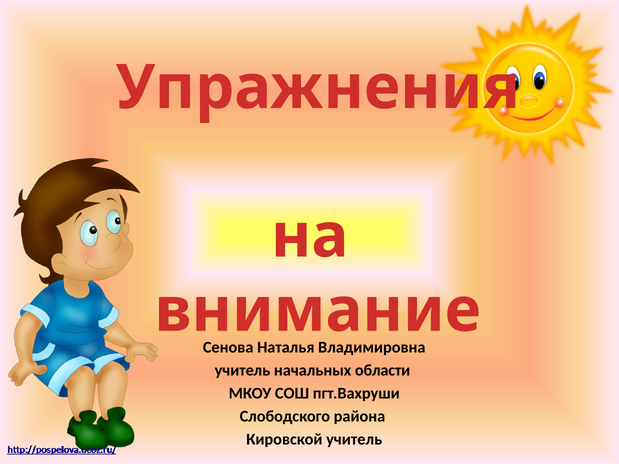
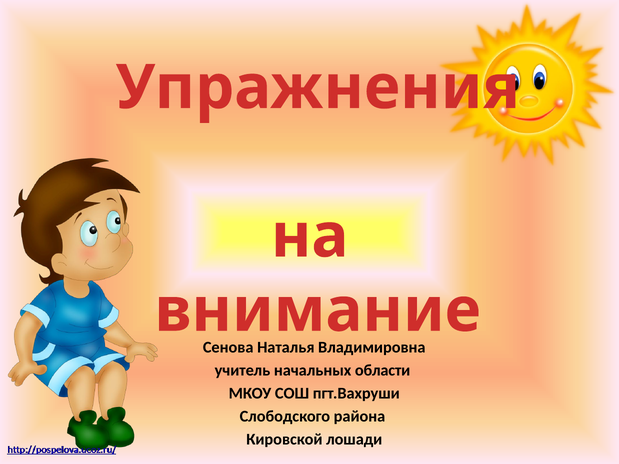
Кировской учитель: учитель -> лошади
